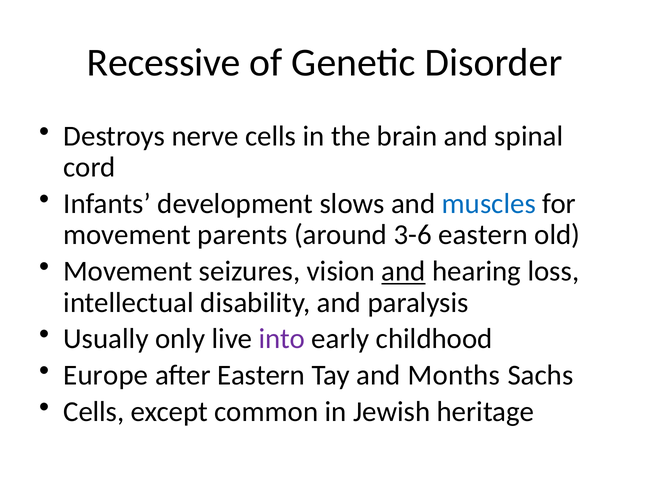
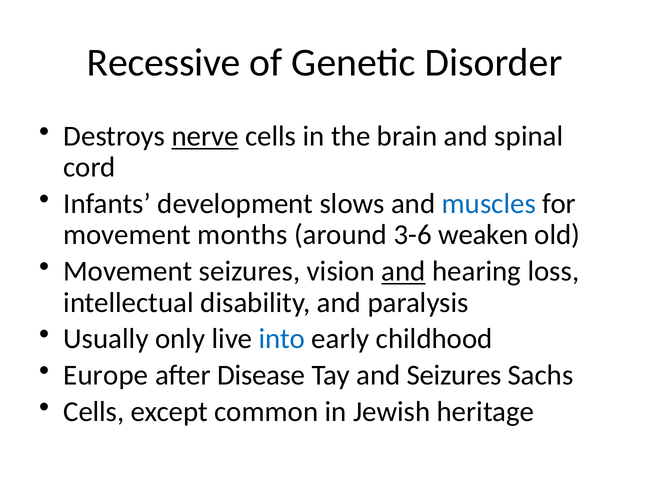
nerve underline: none -> present
parents: parents -> months
3-6 eastern: eastern -> weaken
into colour: purple -> blue
after Eastern: Eastern -> Disease
and Months: Months -> Seizures
